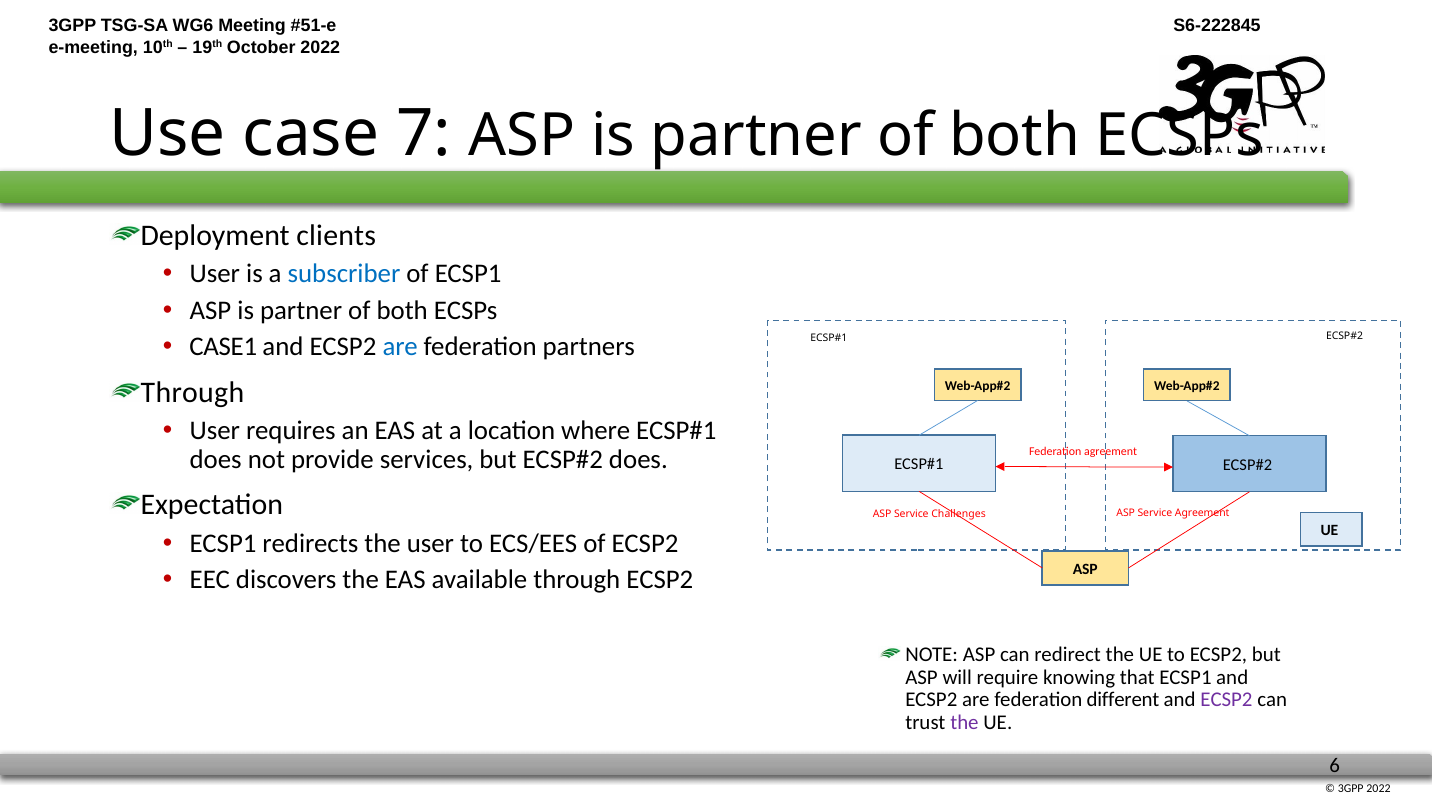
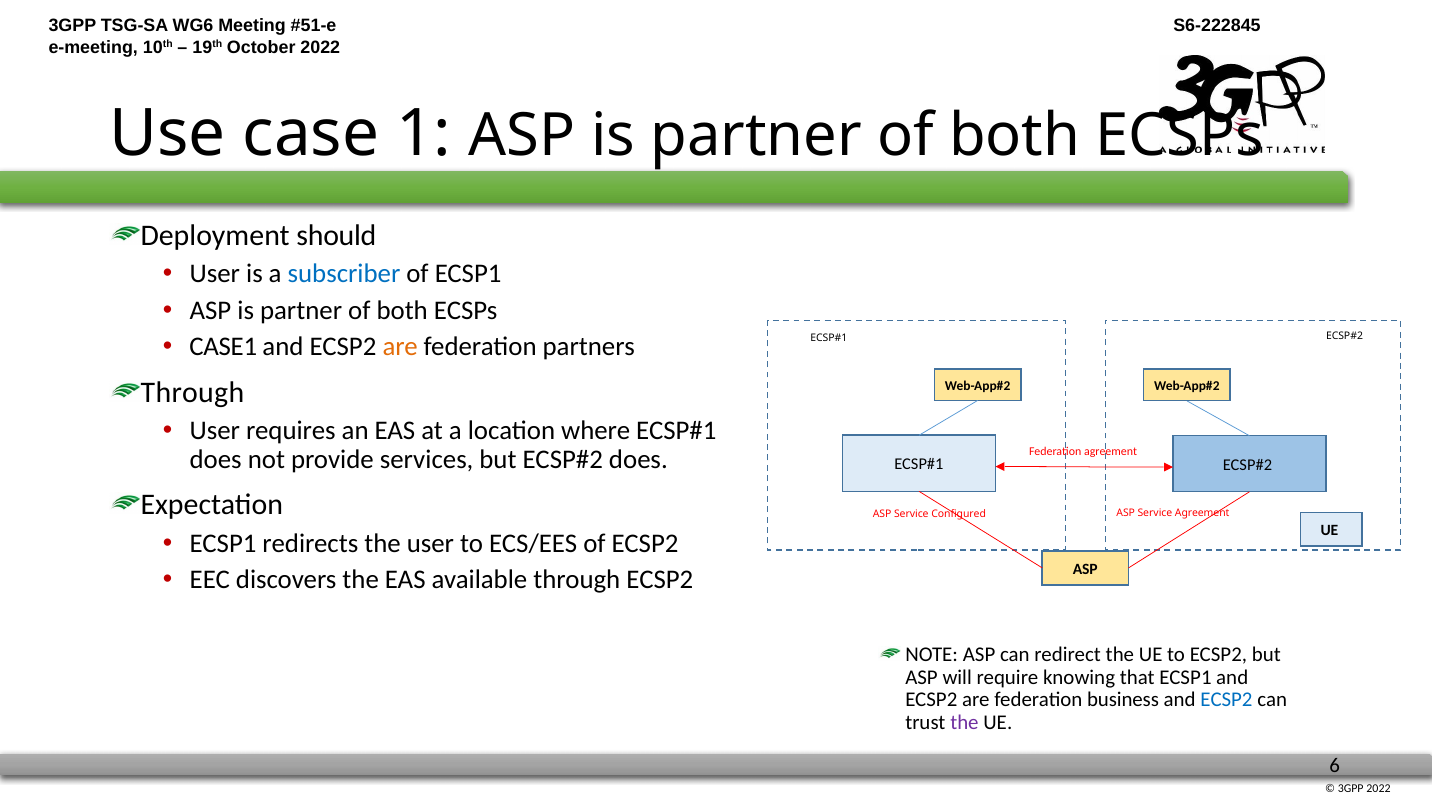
7: 7 -> 1
clients: clients -> should
are at (400, 347) colour: blue -> orange
Challenges: Challenges -> Configured
different: different -> business
ECSP2 at (1226, 700) colour: purple -> blue
